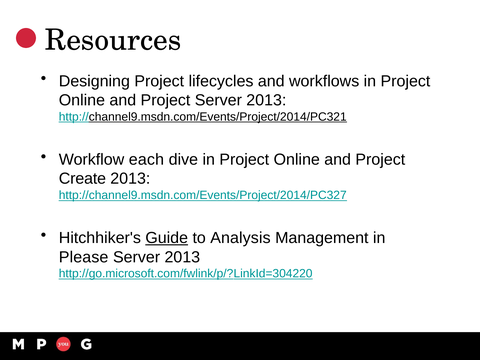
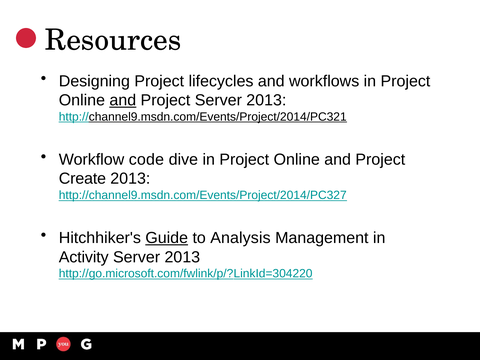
and at (123, 100) underline: none -> present
each: each -> code
Please: Please -> Activity
